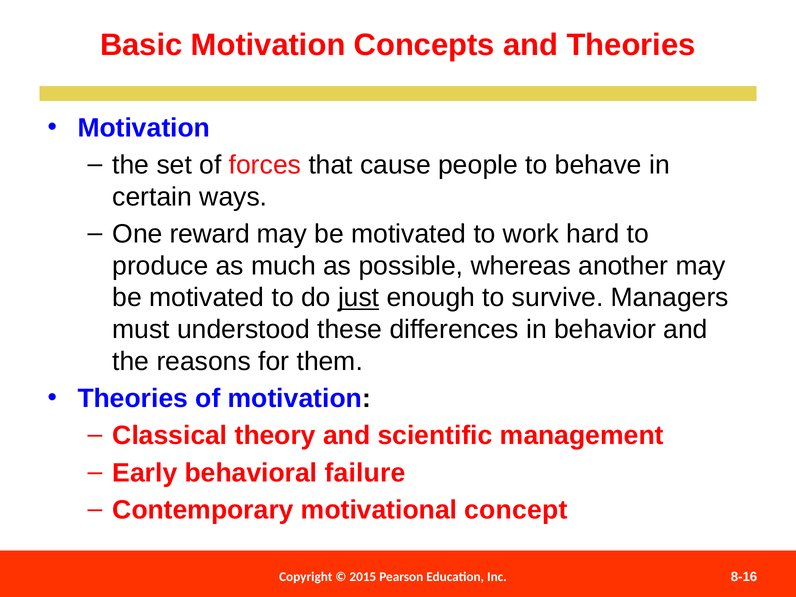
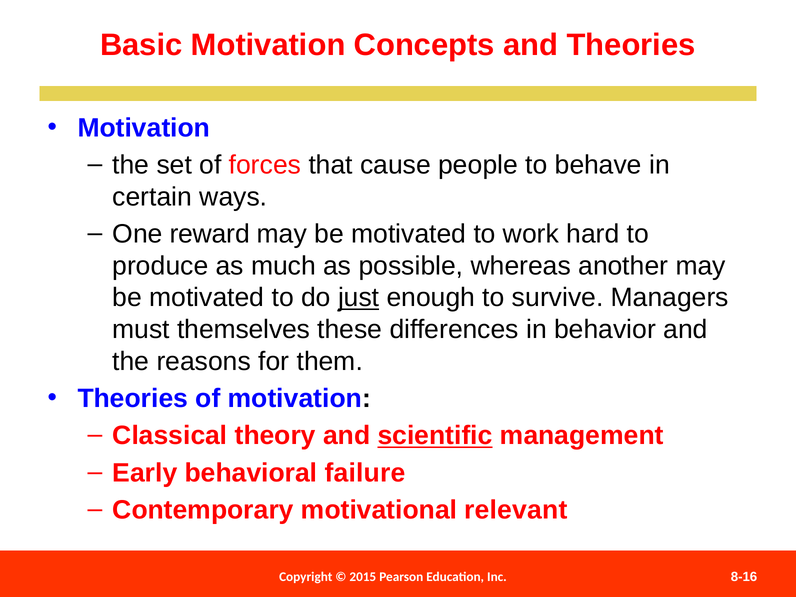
understood: understood -> themselves
scientific underline: none -> present
concept: concept -> relevant
